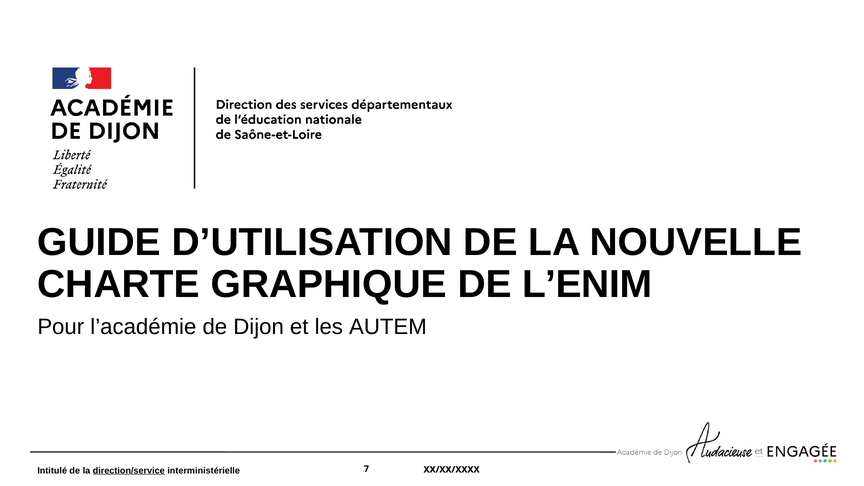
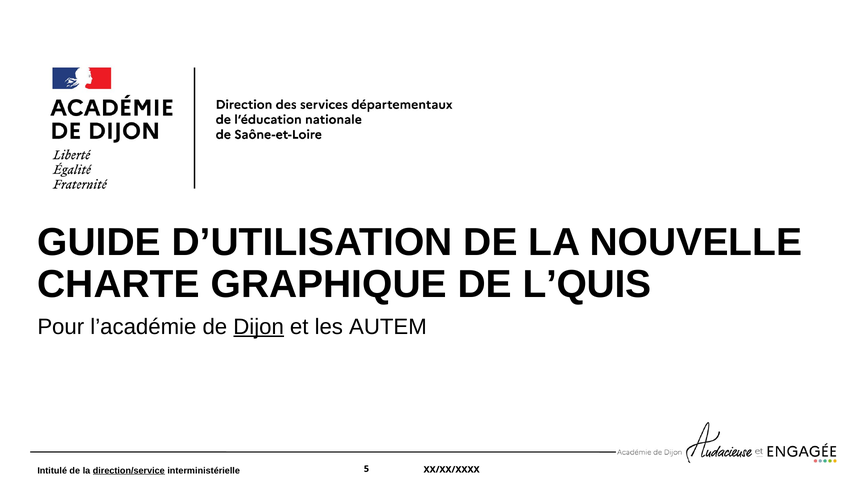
L’ENIM: L’ENIM -> L’QUIS
Dijon underline: none -> present
7: 7 -> 5
